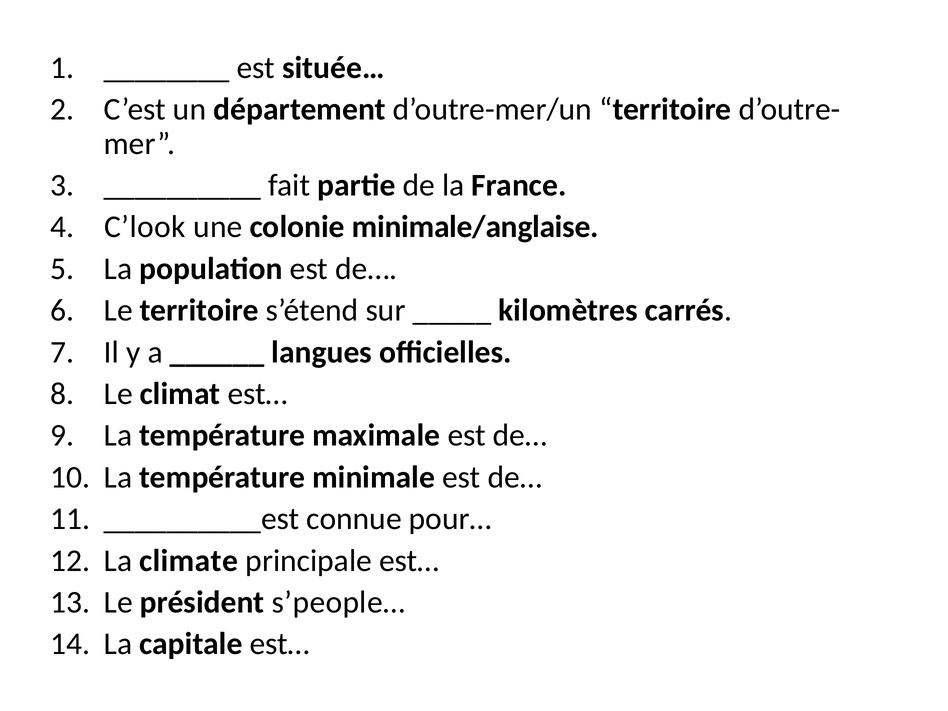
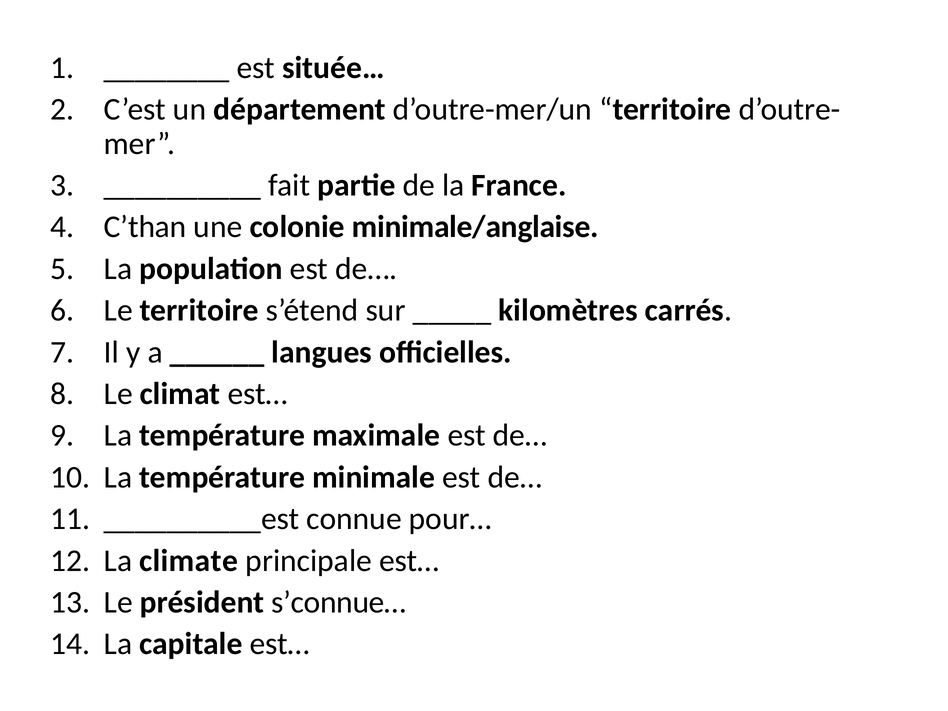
C’look: C’look -> C’than
s’people…: s’people… -> s’connue…
